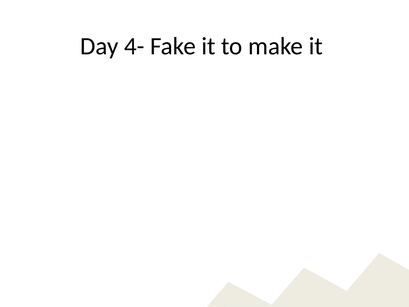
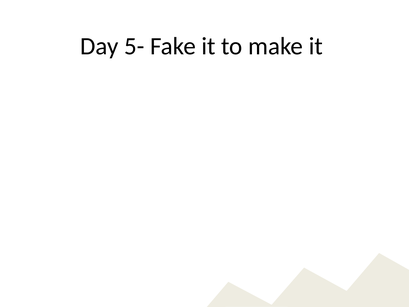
4-: 4- -> 5-
